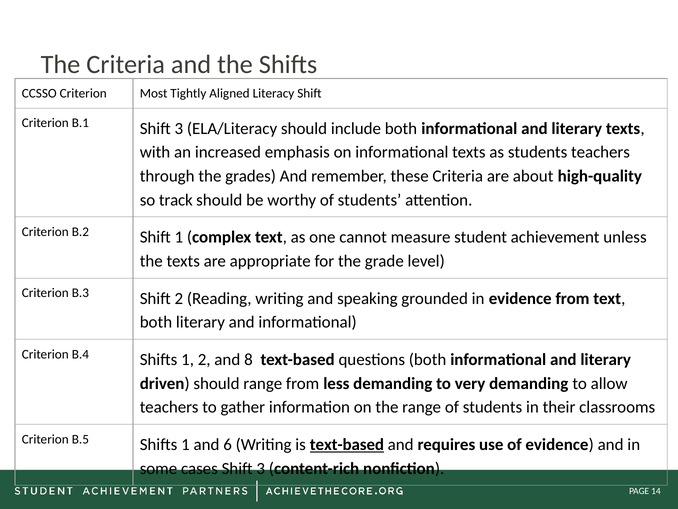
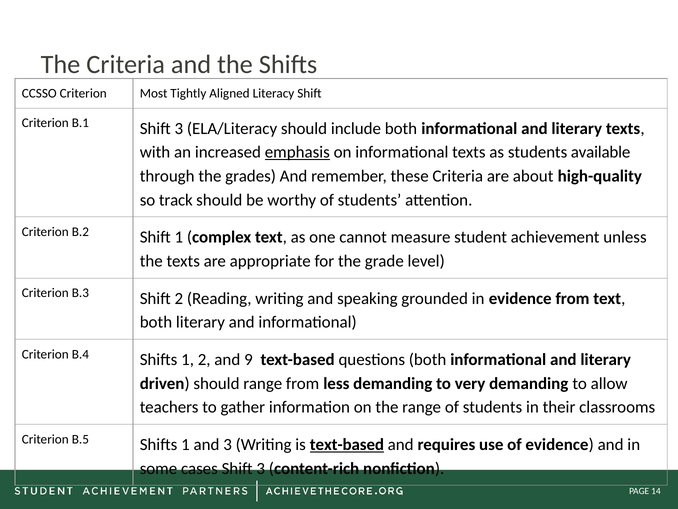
emphasis underline: none -> present
students teachers: teachers -> available
8: 8 -> 9
and 6: 6 -> 3
